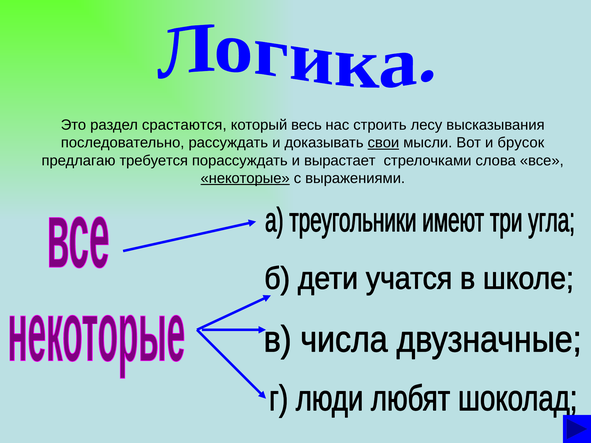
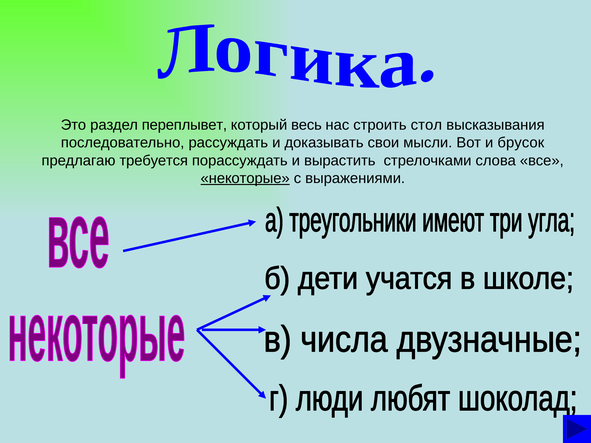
срастаются: срастаются -> переплывет
лесу: лесу -> стол
свои underline: present -> none
вырастает: вырастает -> вырастить
